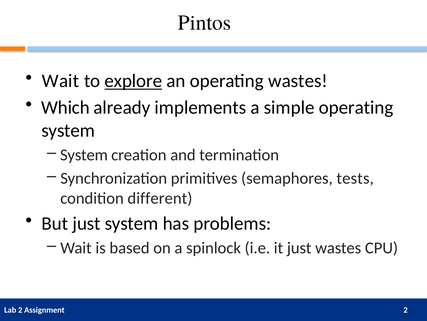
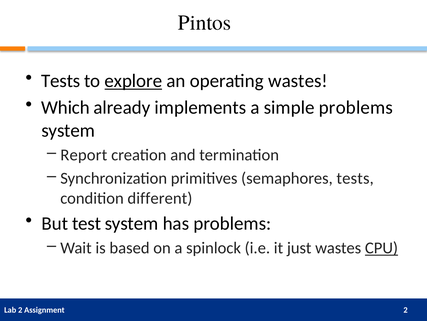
Wait at (61, 81): Wait -> Tests
simple operating: operating -> problems
System at (84, 155): System -> Report
But just: just -> test
CPU underline: none -> present
